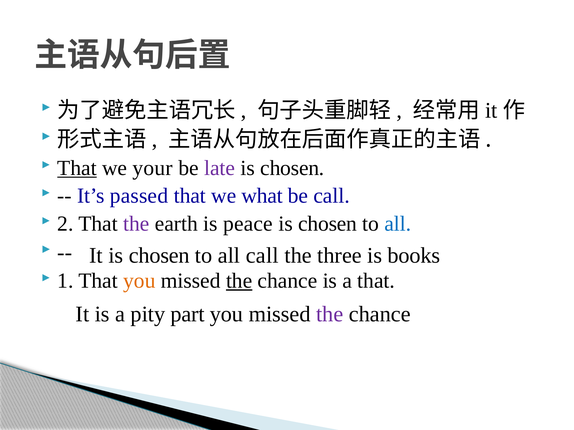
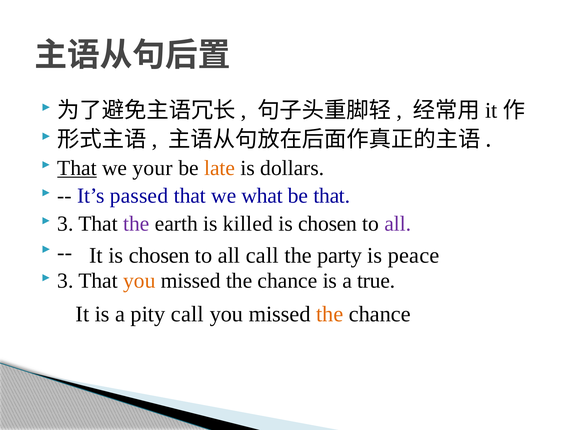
late colour: purple -> orange
chosen at (292, 168): chosen -> dollars
be call: call -> that
2 at (65, 224): 2 -> 3
peace: peace -> killed
all at (398, 224) colour: blue -> purple
three: three -> party
books: books -> peace
1 at (65, 281): 1 -> 3
the at (239, 281) underline: present -> none
a that: that -> true
pity part: part -> call
the at (330, 314) colour: purple -> orange
